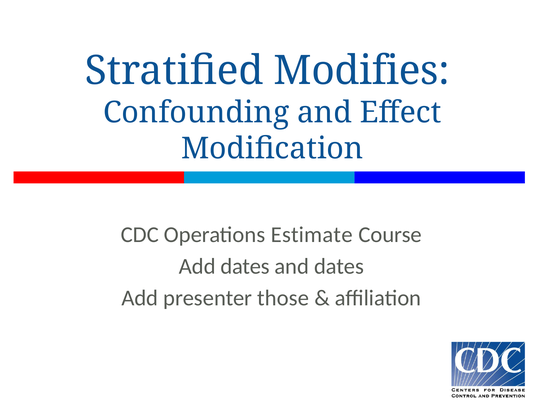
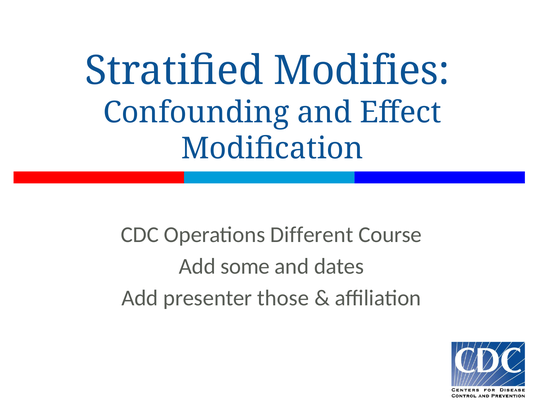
Estimate: Estimate -> Different
Add dates: dates -> some
